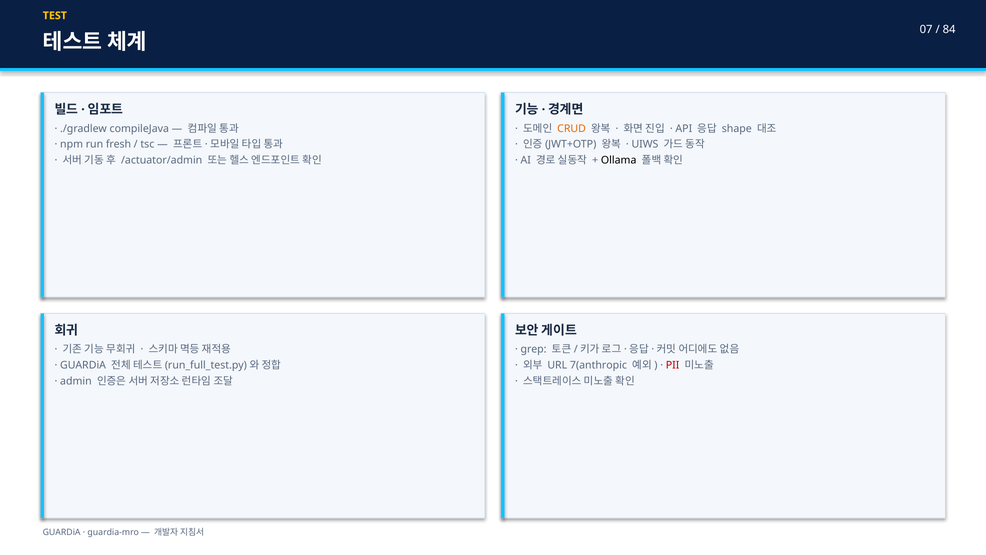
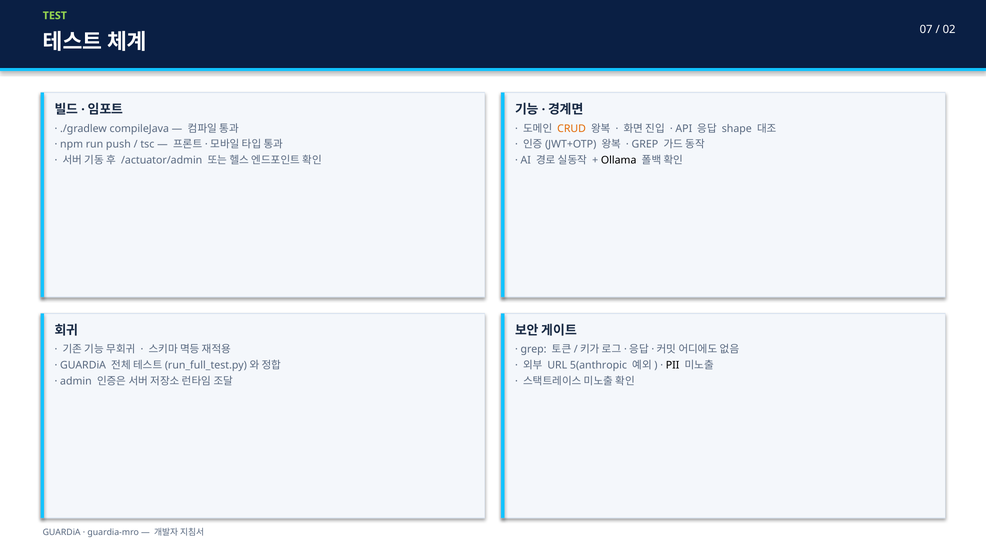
TEST colour: yellow -> light green
84: 84 -> 02
fresh: fresh -> push
UIWS at (645, 144): UIWS -> GREP
7(anthropic: 7(anthropic -> 5(anthropic
PII colour: red -> black
